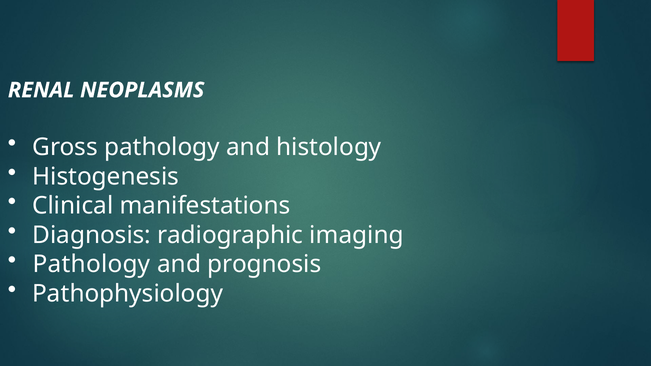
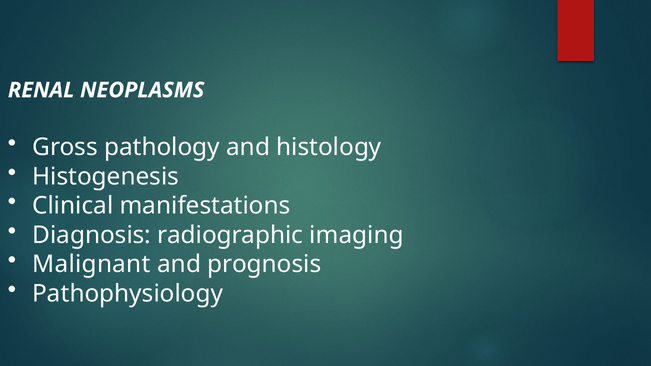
Pathology at (91, 265): Pathology -> Malignant
